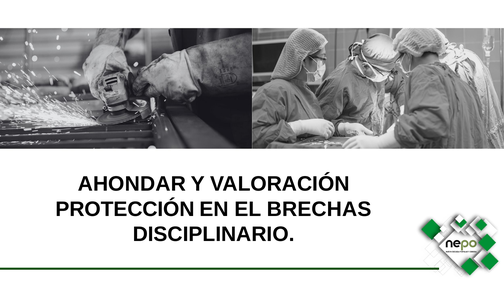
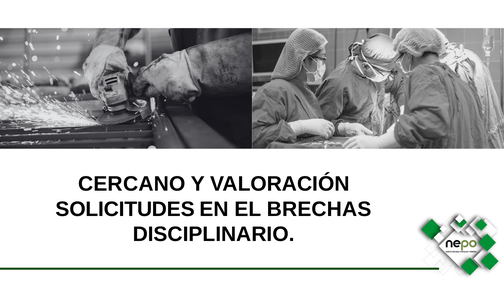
AHONDAR: AHONDAR -> CERCANO
PROTECCIÓN: PROTECCIÓN -> SOLICITUDES
